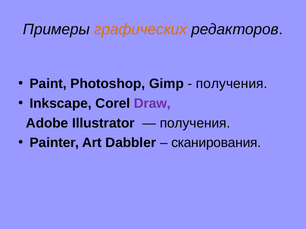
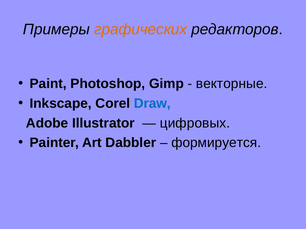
получения at (232, 84): получения -> векторные
Draw colour: purple -> blue
получения at (195, 123): получения -> цифровых
сканирования: сканирования -> формируется
